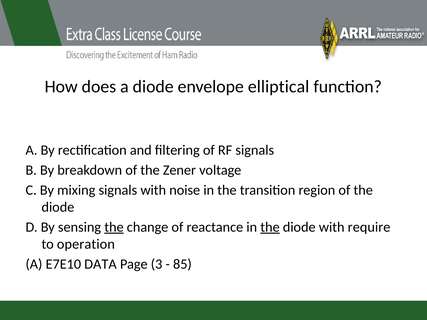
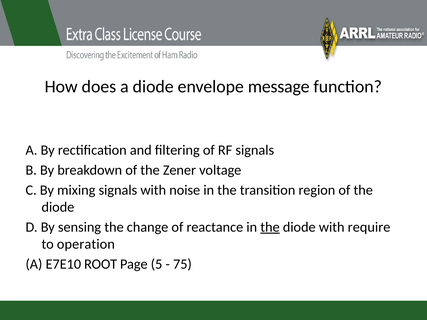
elliptical: elliptical -> message
the at (114, 227) underline: present -> none
DATA: DATA -> ROOT
3: 3 -> 5
85: 85 -> 75
